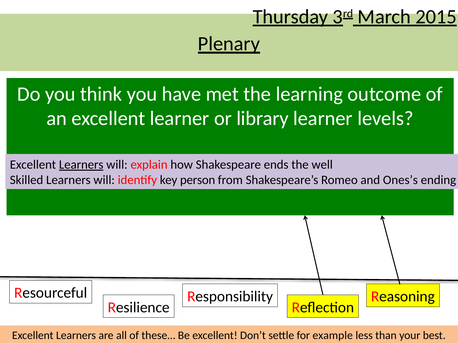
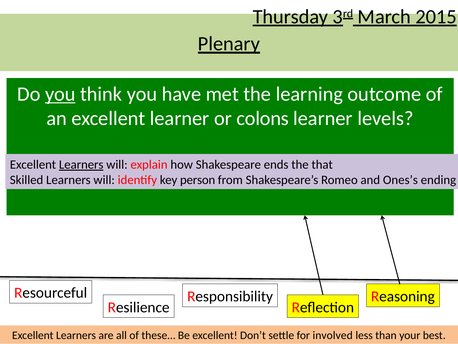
you at (60, 94) underline: none -> present
library: library -> colons
well: well -> that
example: example -> involved
